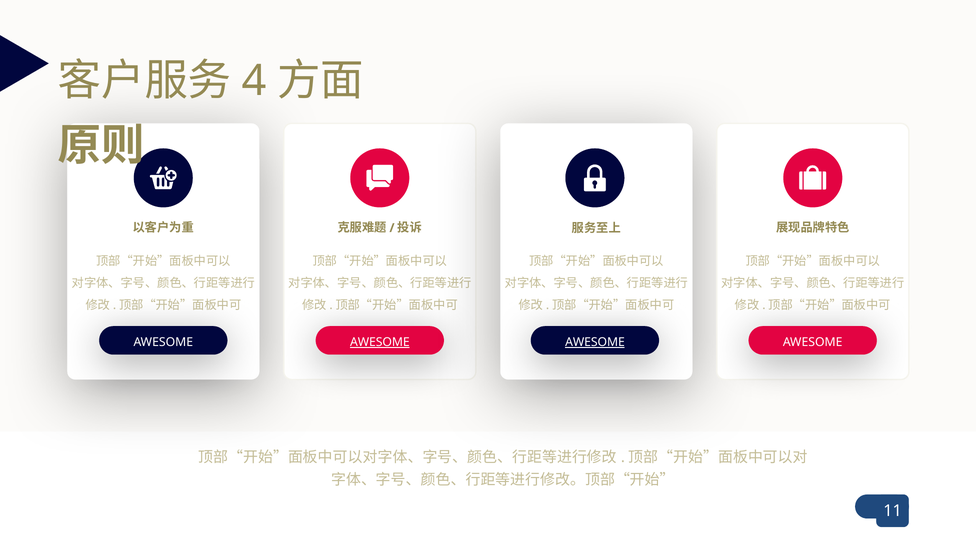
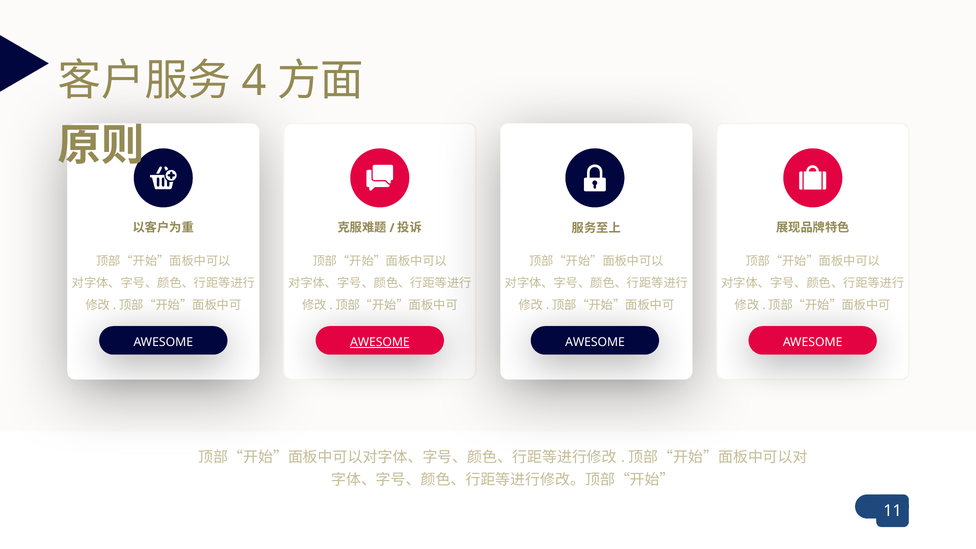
AWESOME at (595, 342) underline: present -> none
